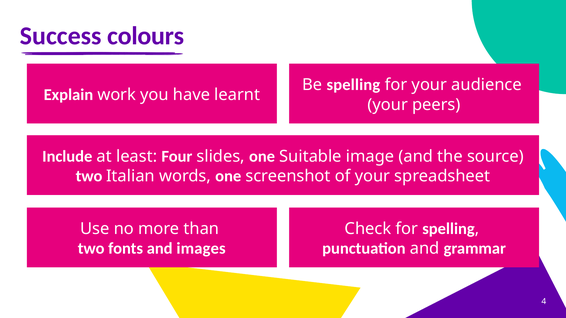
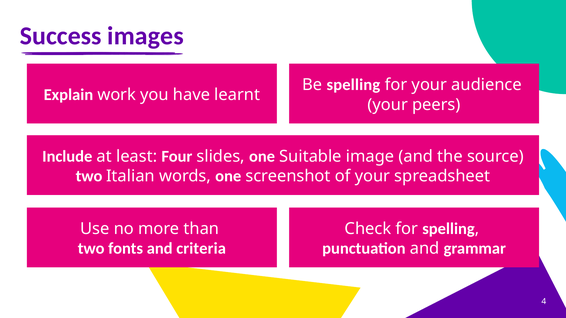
colours: colours -> images
images: images -> criteria
